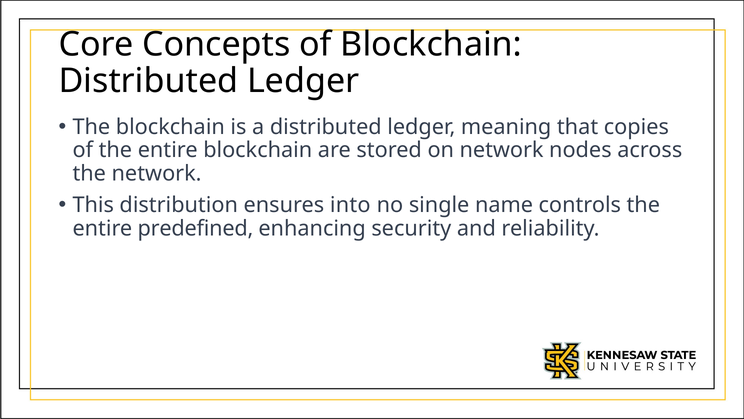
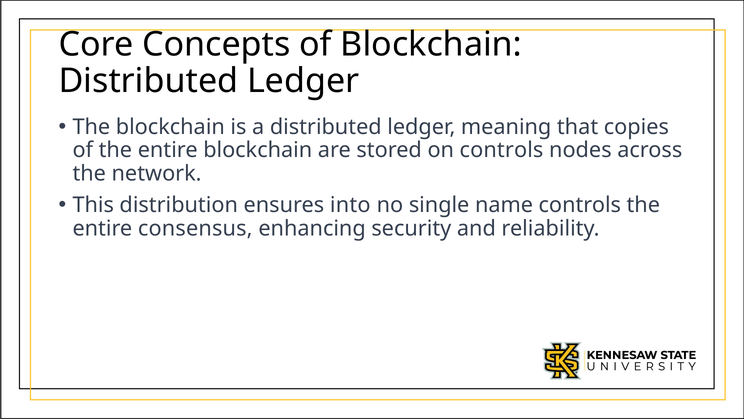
on network: network -> controls
predefined: predefined -> consensus
